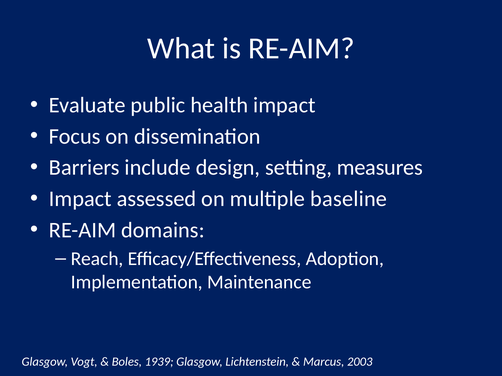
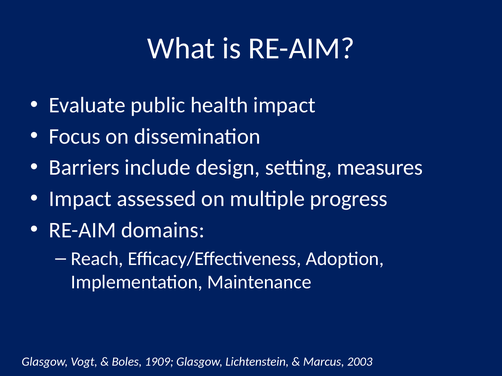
baseline: baseline -> progress
1939: 1939 -> 1909
